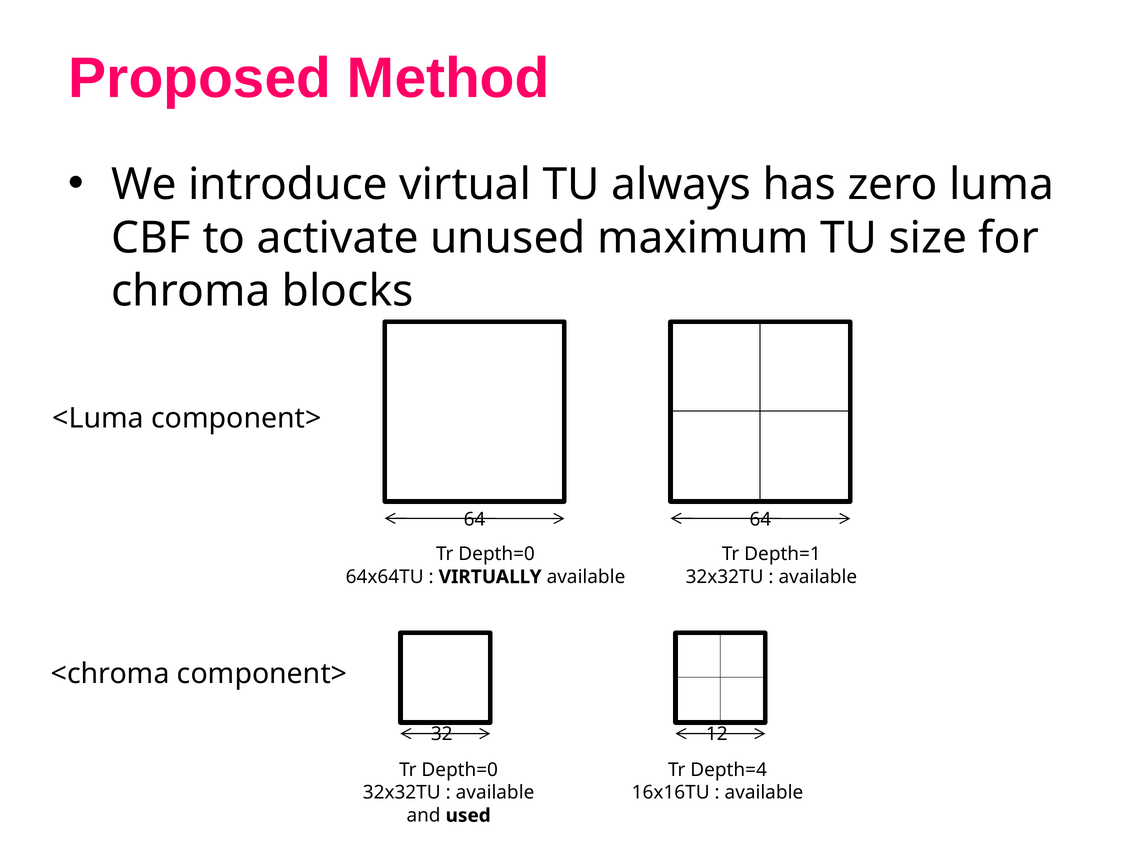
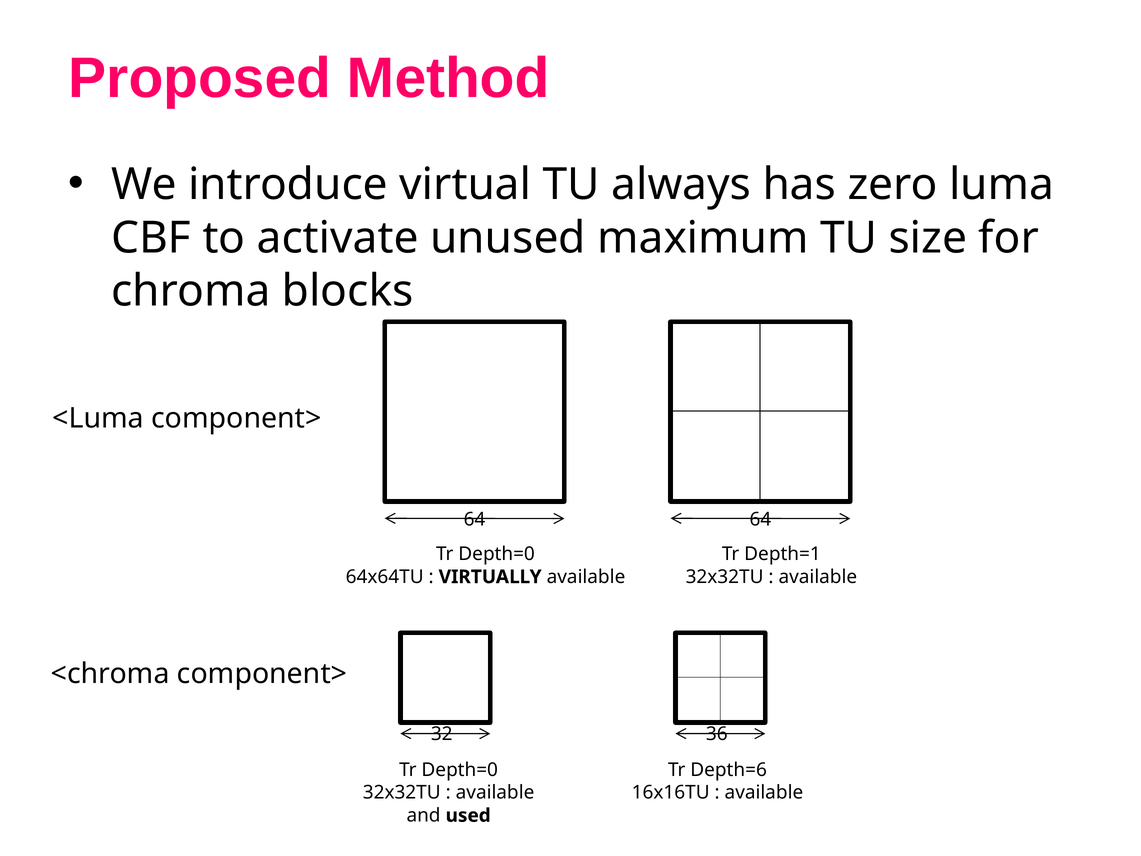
12: 12 -> 36
Depth=4: Depth=4 -> Depth=6
